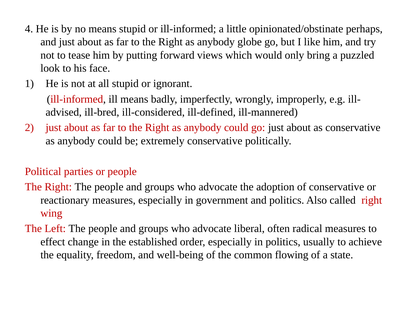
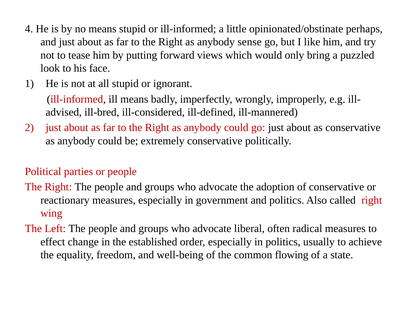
globe: globe -> sense
